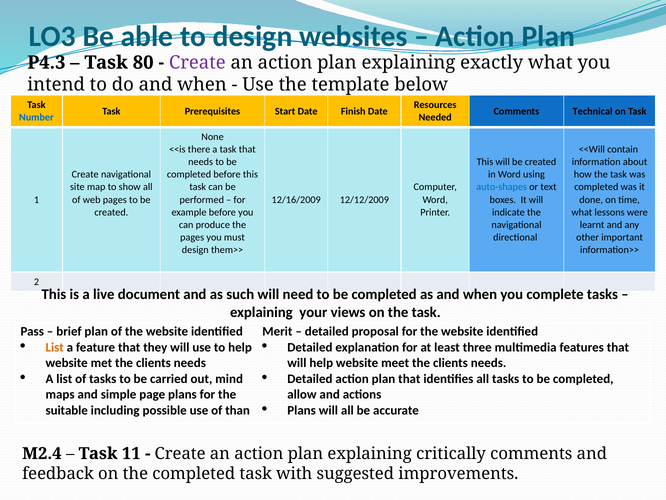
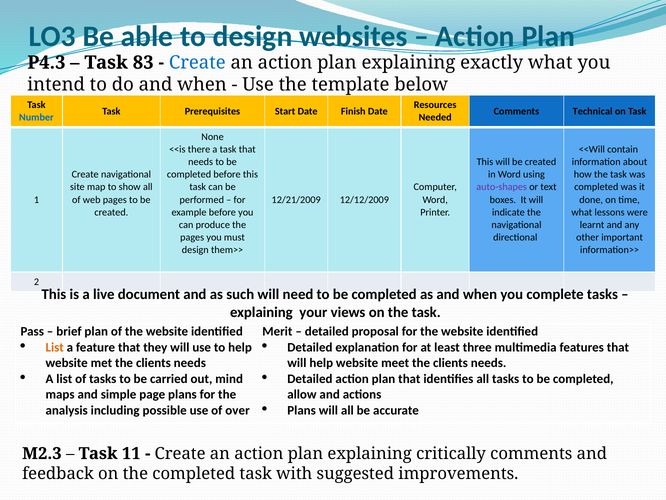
80: 80 -> 83
Create at (197, 63) colour: purple -> blue
auto-shapes colour: blue -> purple
12/16/2009: 12/16/2009 -> 12/21/2009
suitable: suitable -> analysis
than: than -> over
M2.4: M2.4 -> M2.3
